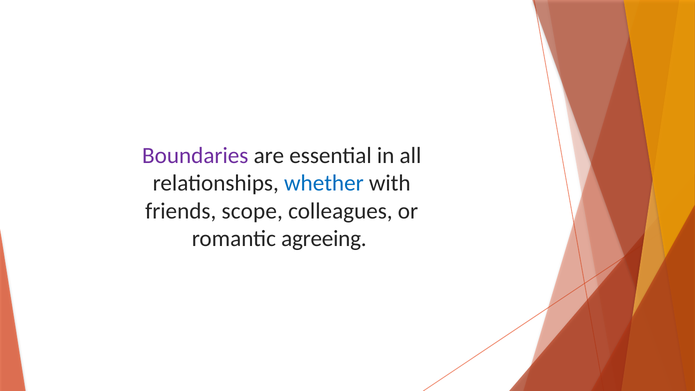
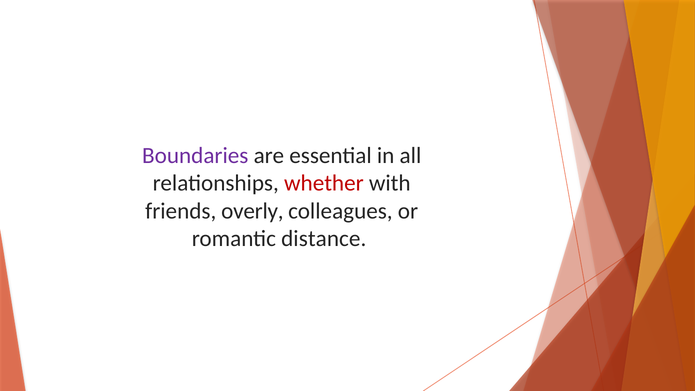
whether colour: blue -> red
scope: scope -> overly
agreeing: agreeing -> distance
